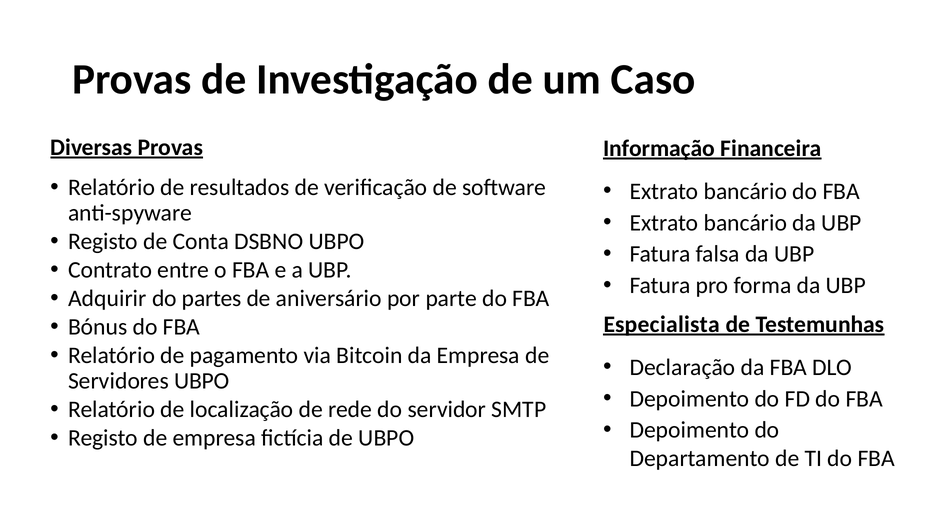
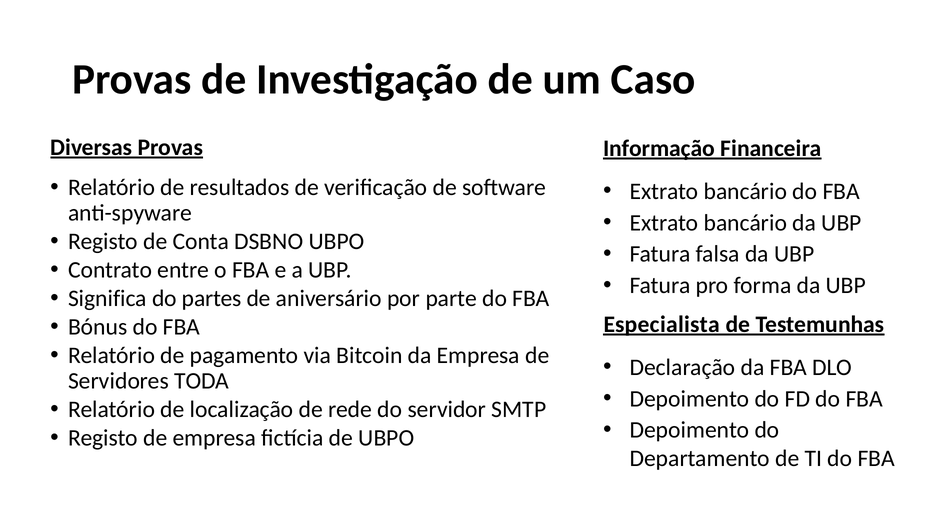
Adquirir: Adquirir -> Significa
Servidores UBPO: UBPO -> TODA
